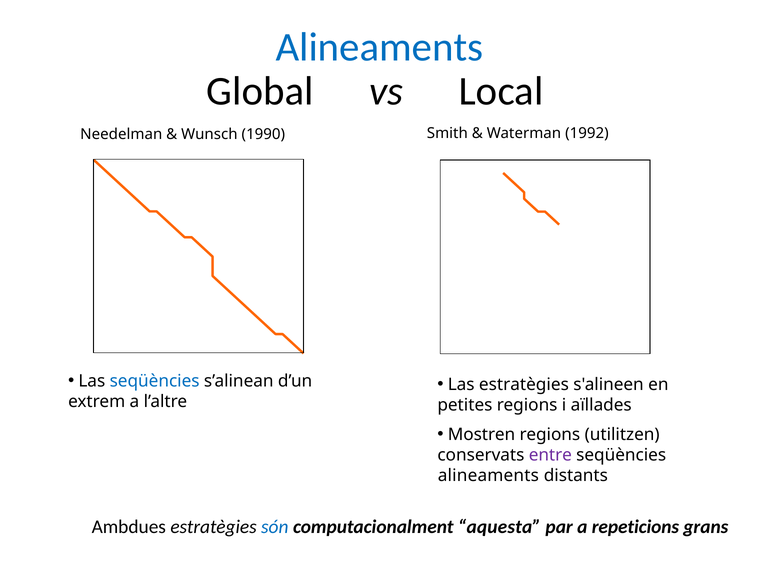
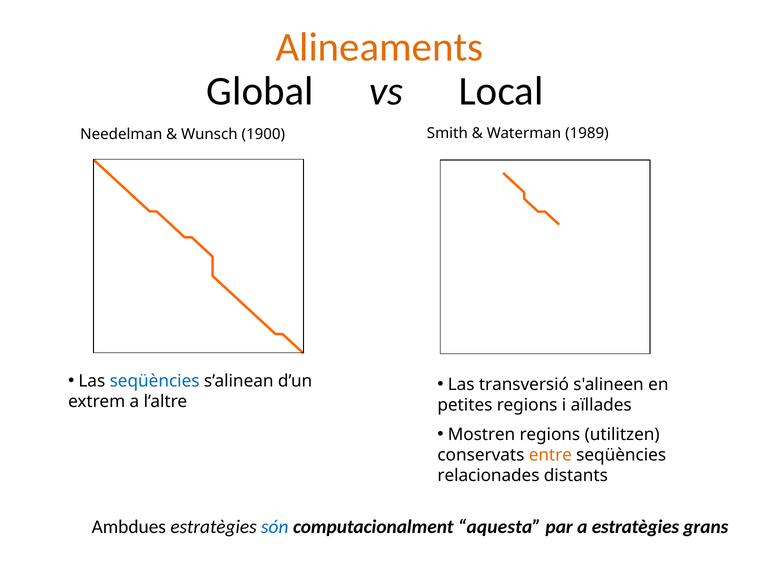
Alineaments at (380, 47) colour: blue -> orange
1992: 1992 -> 1989
1990: 1990 -> 1900
Las estratègies: estratègies -> transversió
entre colour: purple -> orange
alineaments at (488, 476): alineaments -> relacionades
a repeticions: repeticions -> estratègies
